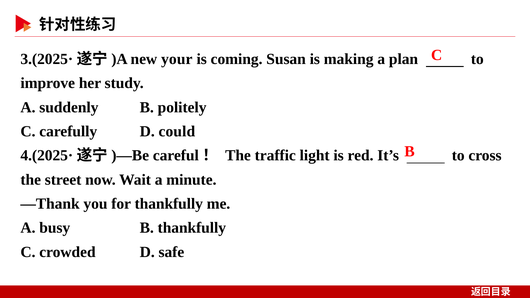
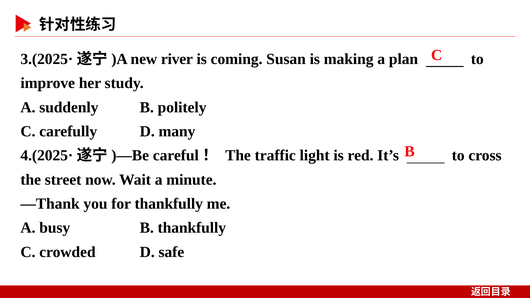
your: your -> river
could: could -> many
